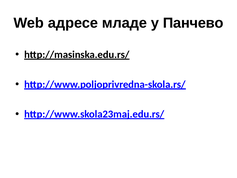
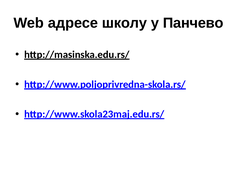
младе: младе -> школу
